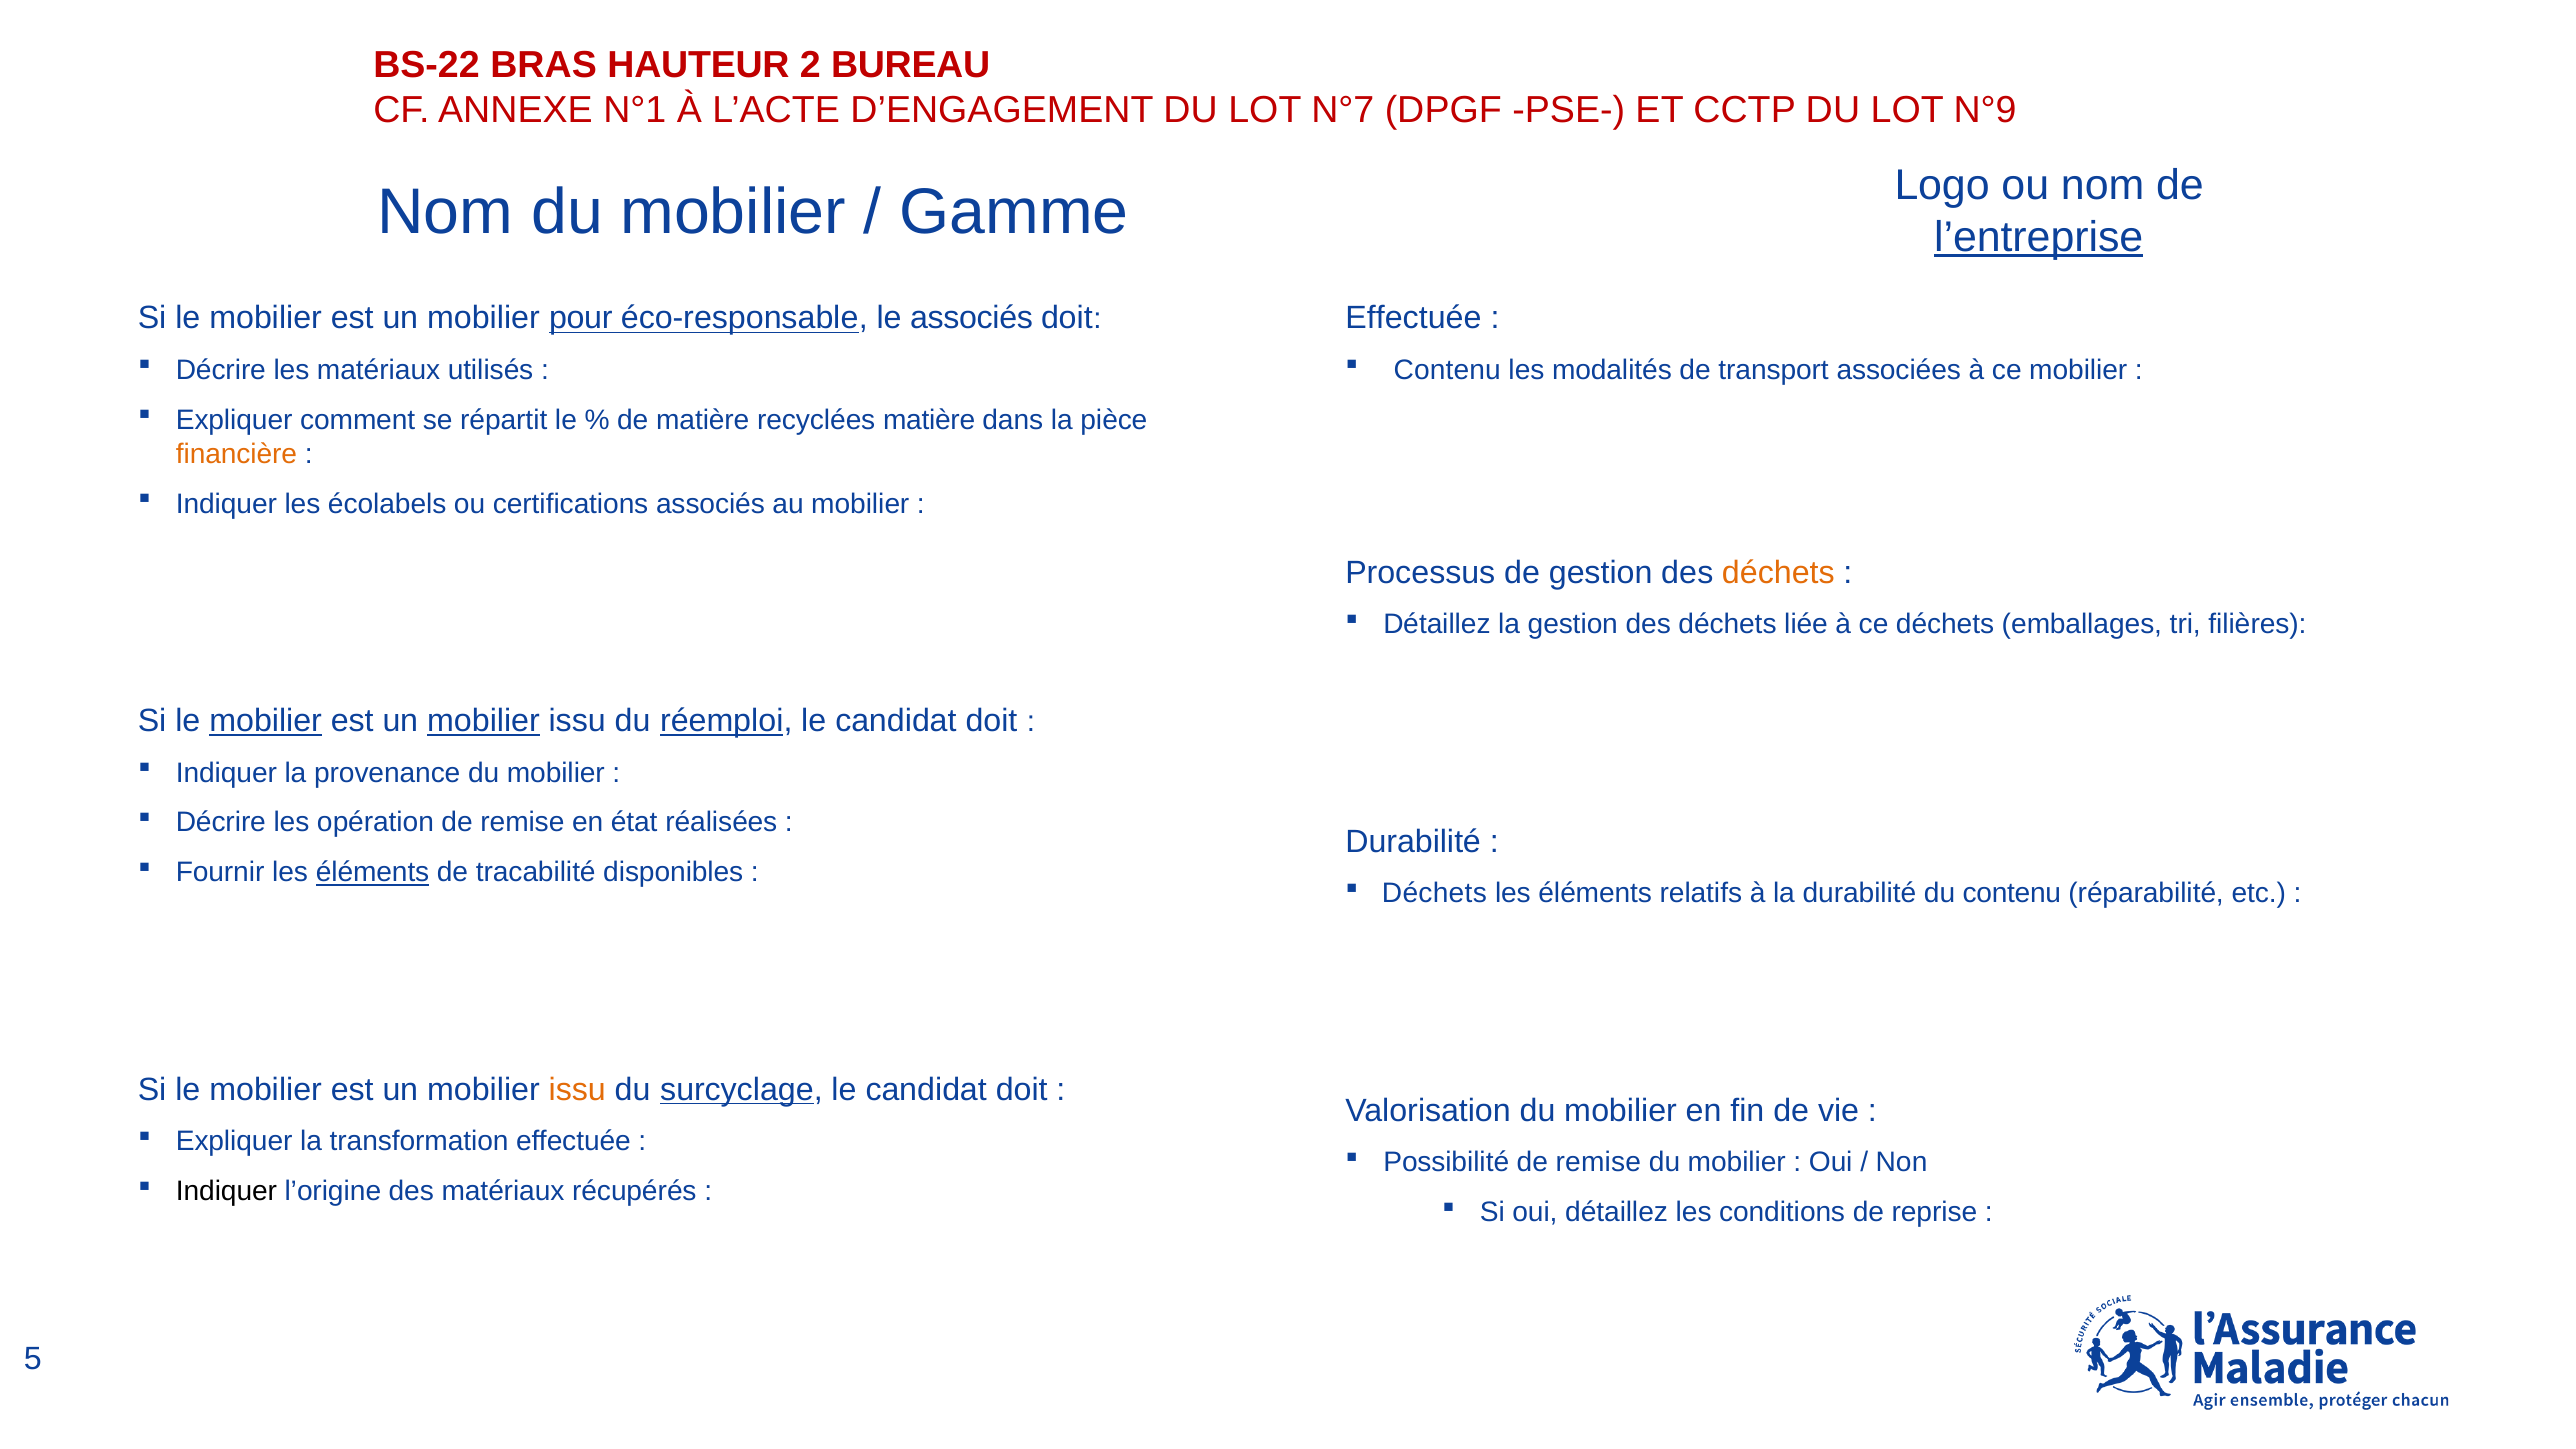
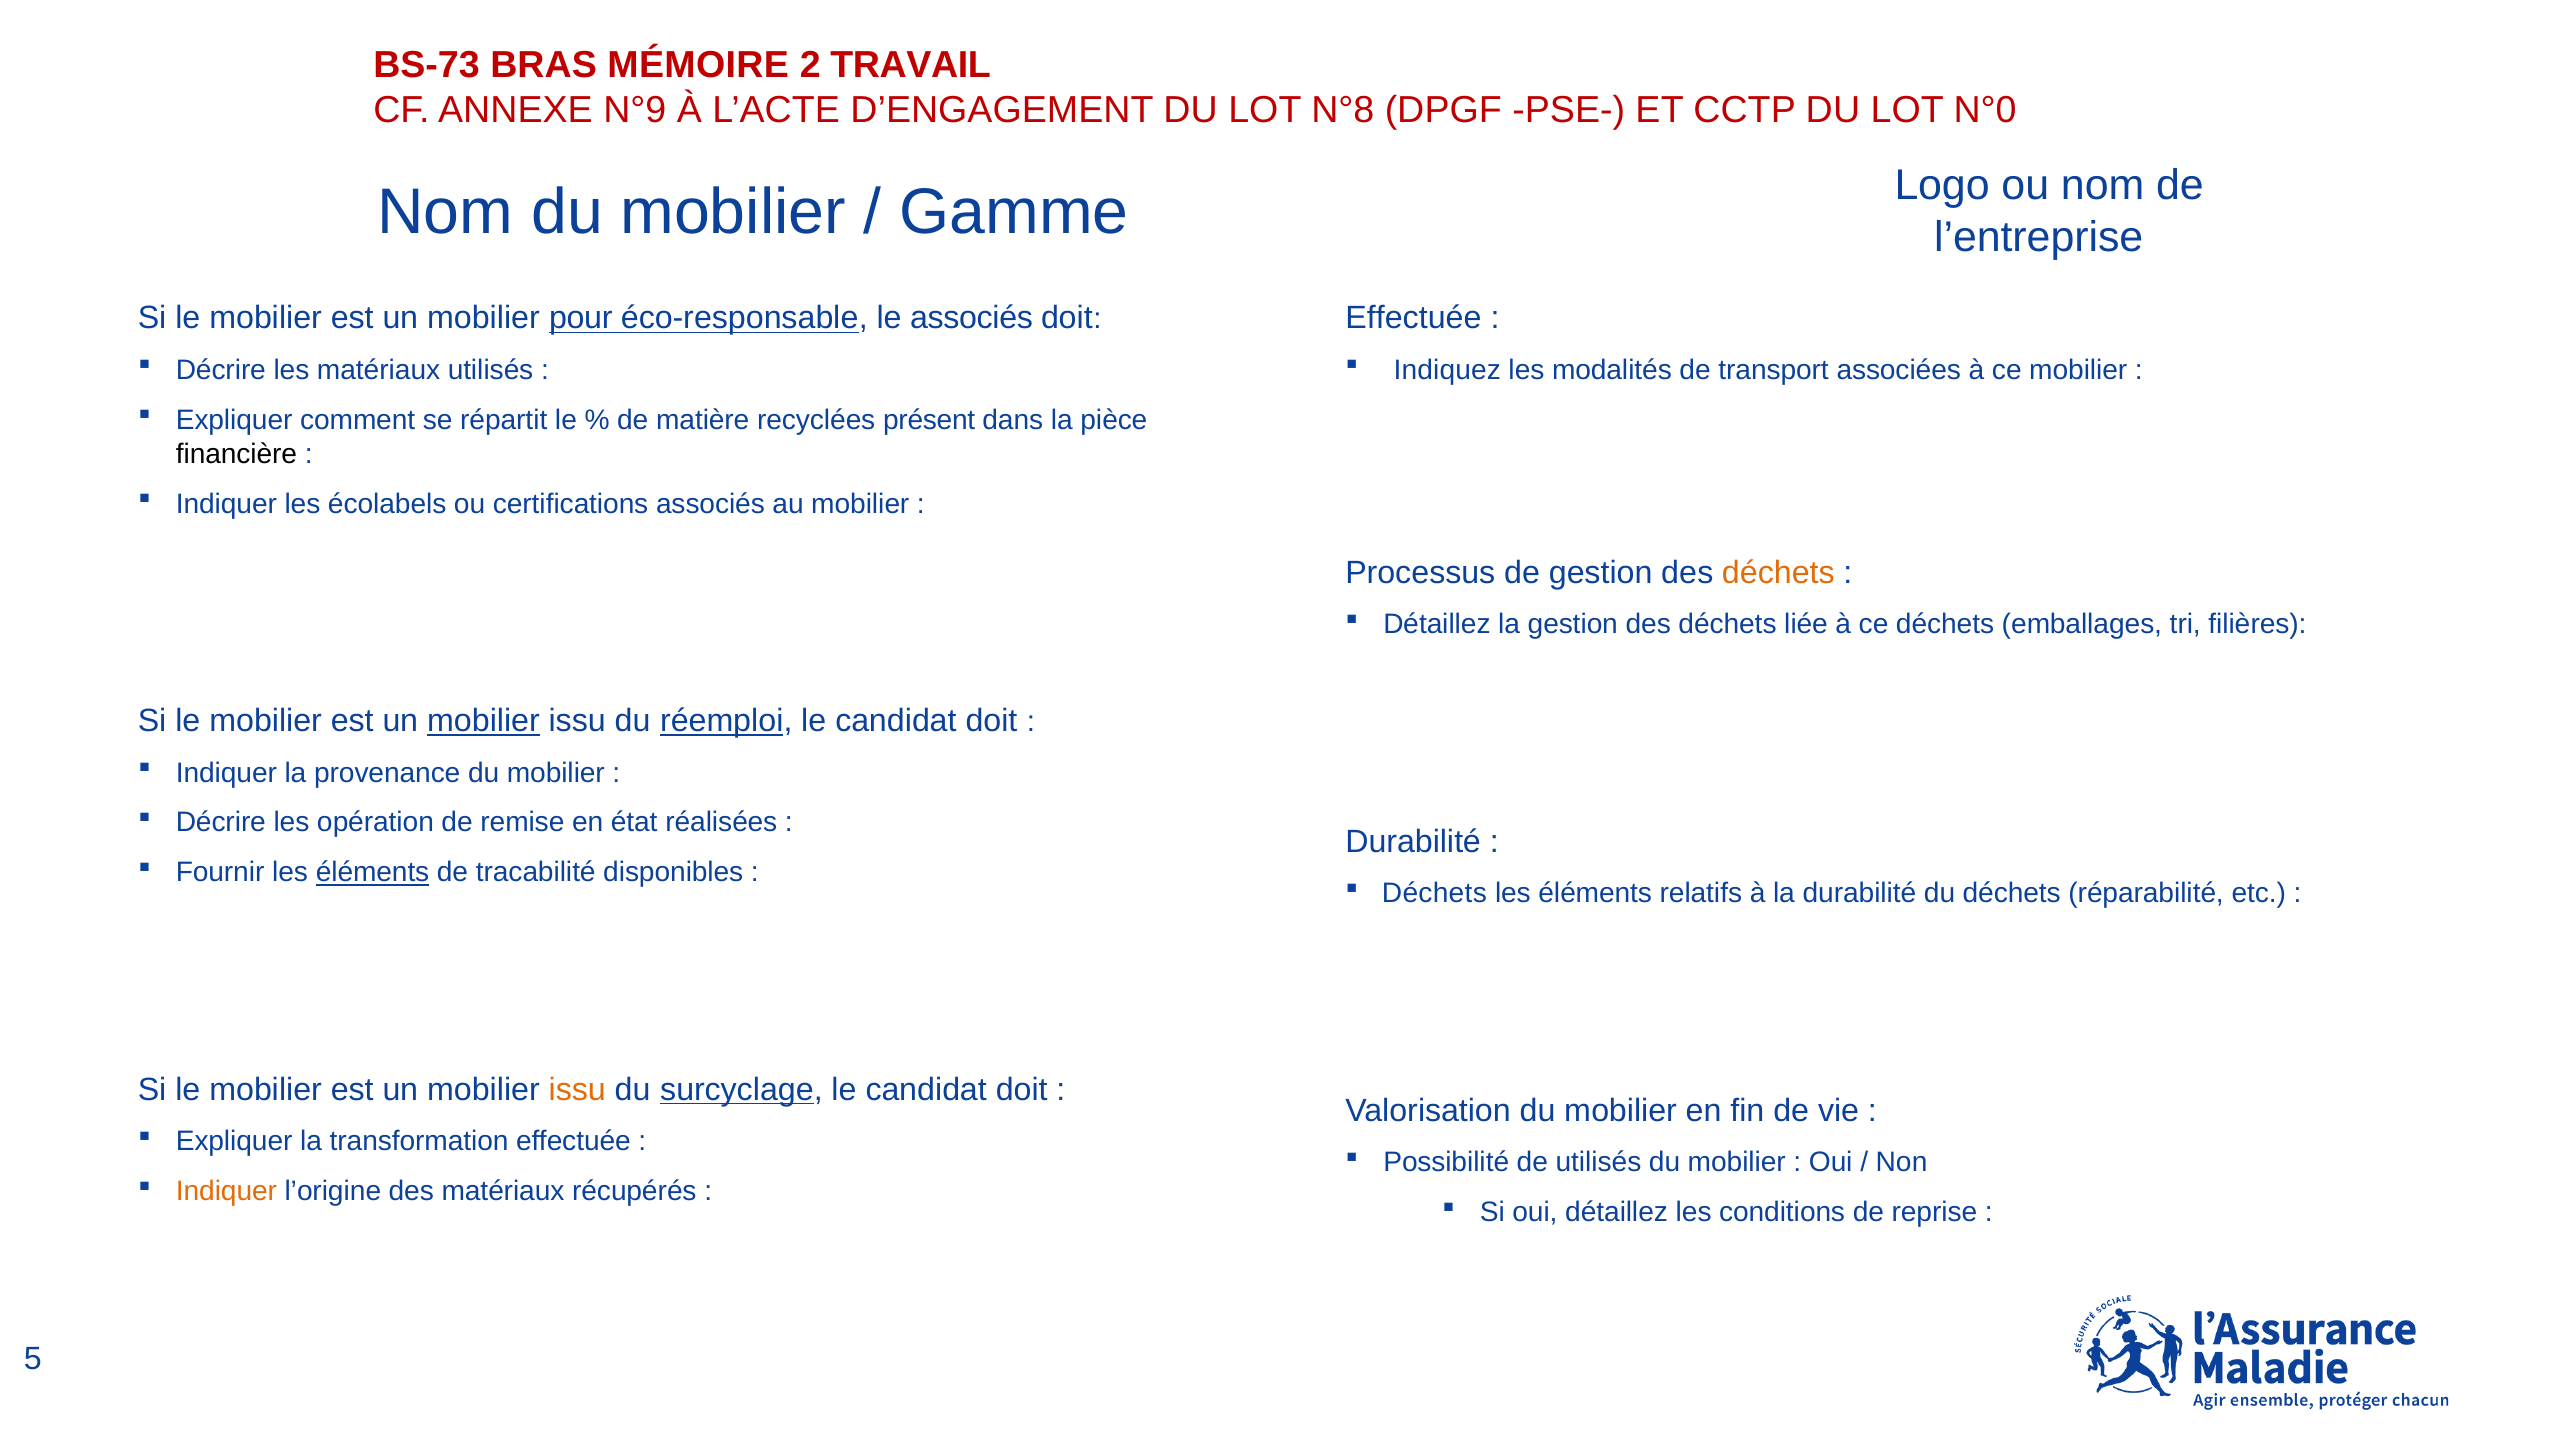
BS-22: BS-22 -> BS-73
HAUTEUR: HAUTEUR -> MÉMOIRE
BUREAU: BUREAU -> TRAVAIL
N°1: N°1 -> N°9
N°7: N°7 -> N°8
N°9: N°9 -> N°0
l’entreprise underline: present -> none
Contenu at (1447, 370): Contenu -> Indiquez
recyclées matière: matière -> présent
financière colour: orange -> black
mobilier at (266, 721) underline: present -> none
du contenu: contenu -> déchets
Possibilité de remise: remise -> utilisés
Indiquer at (226, 1191) colour: black -> orange
